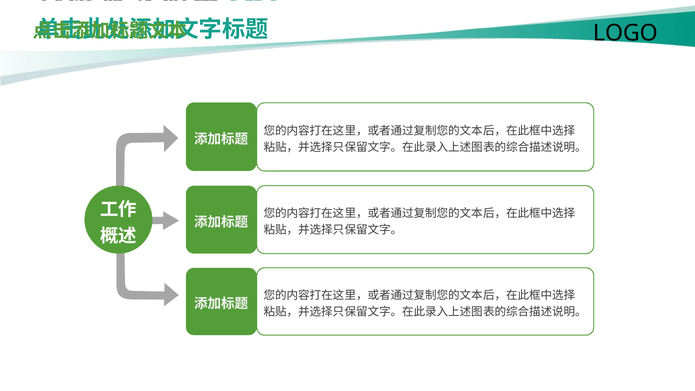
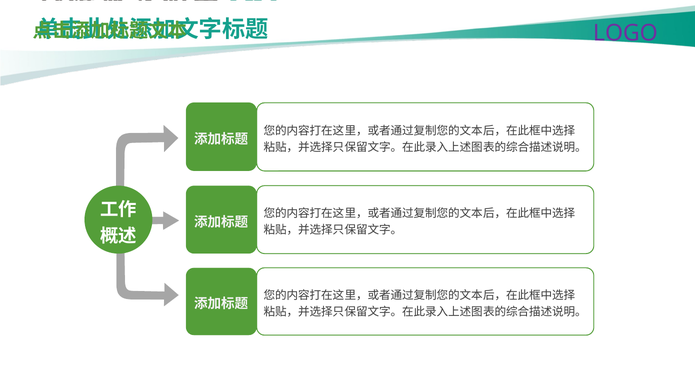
LOGO colour: black -> purple
